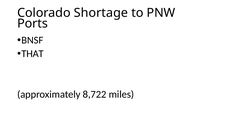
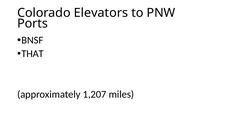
Shortage: Shortage -> Elevators
8,722: 8,722 -> 1,207
